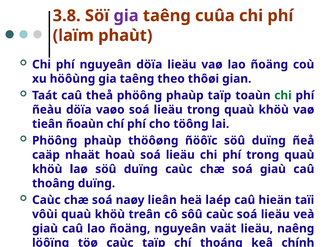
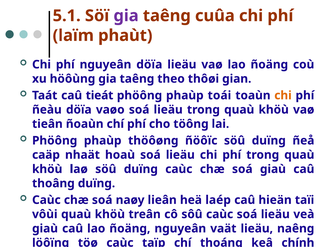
3.8: 3.8 -> 5.1
theå: theå -> tieát
phaùp taïp: taïp -> toái
chi at (283, 95) colour: green -> orange
